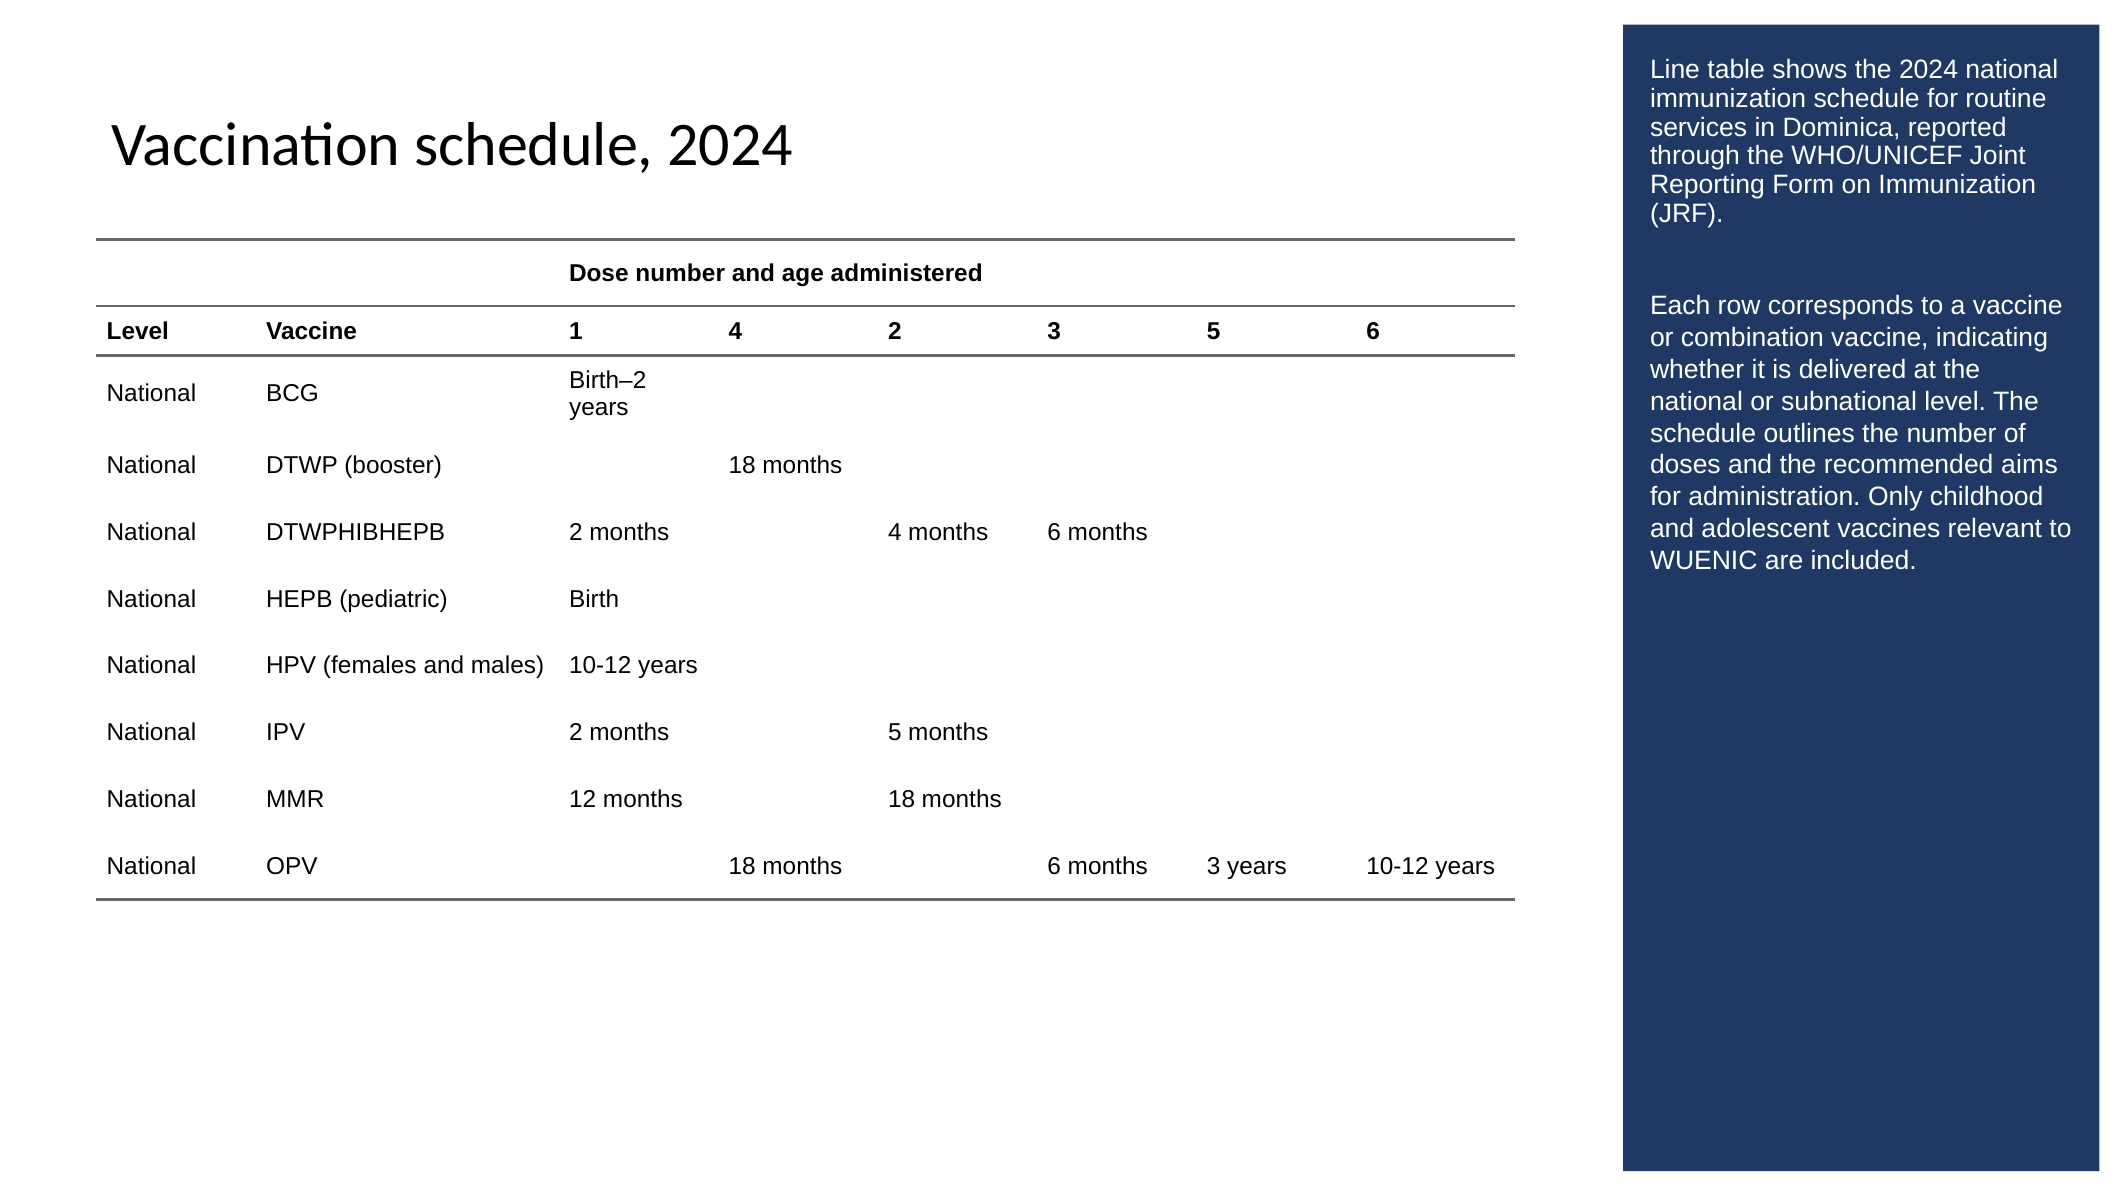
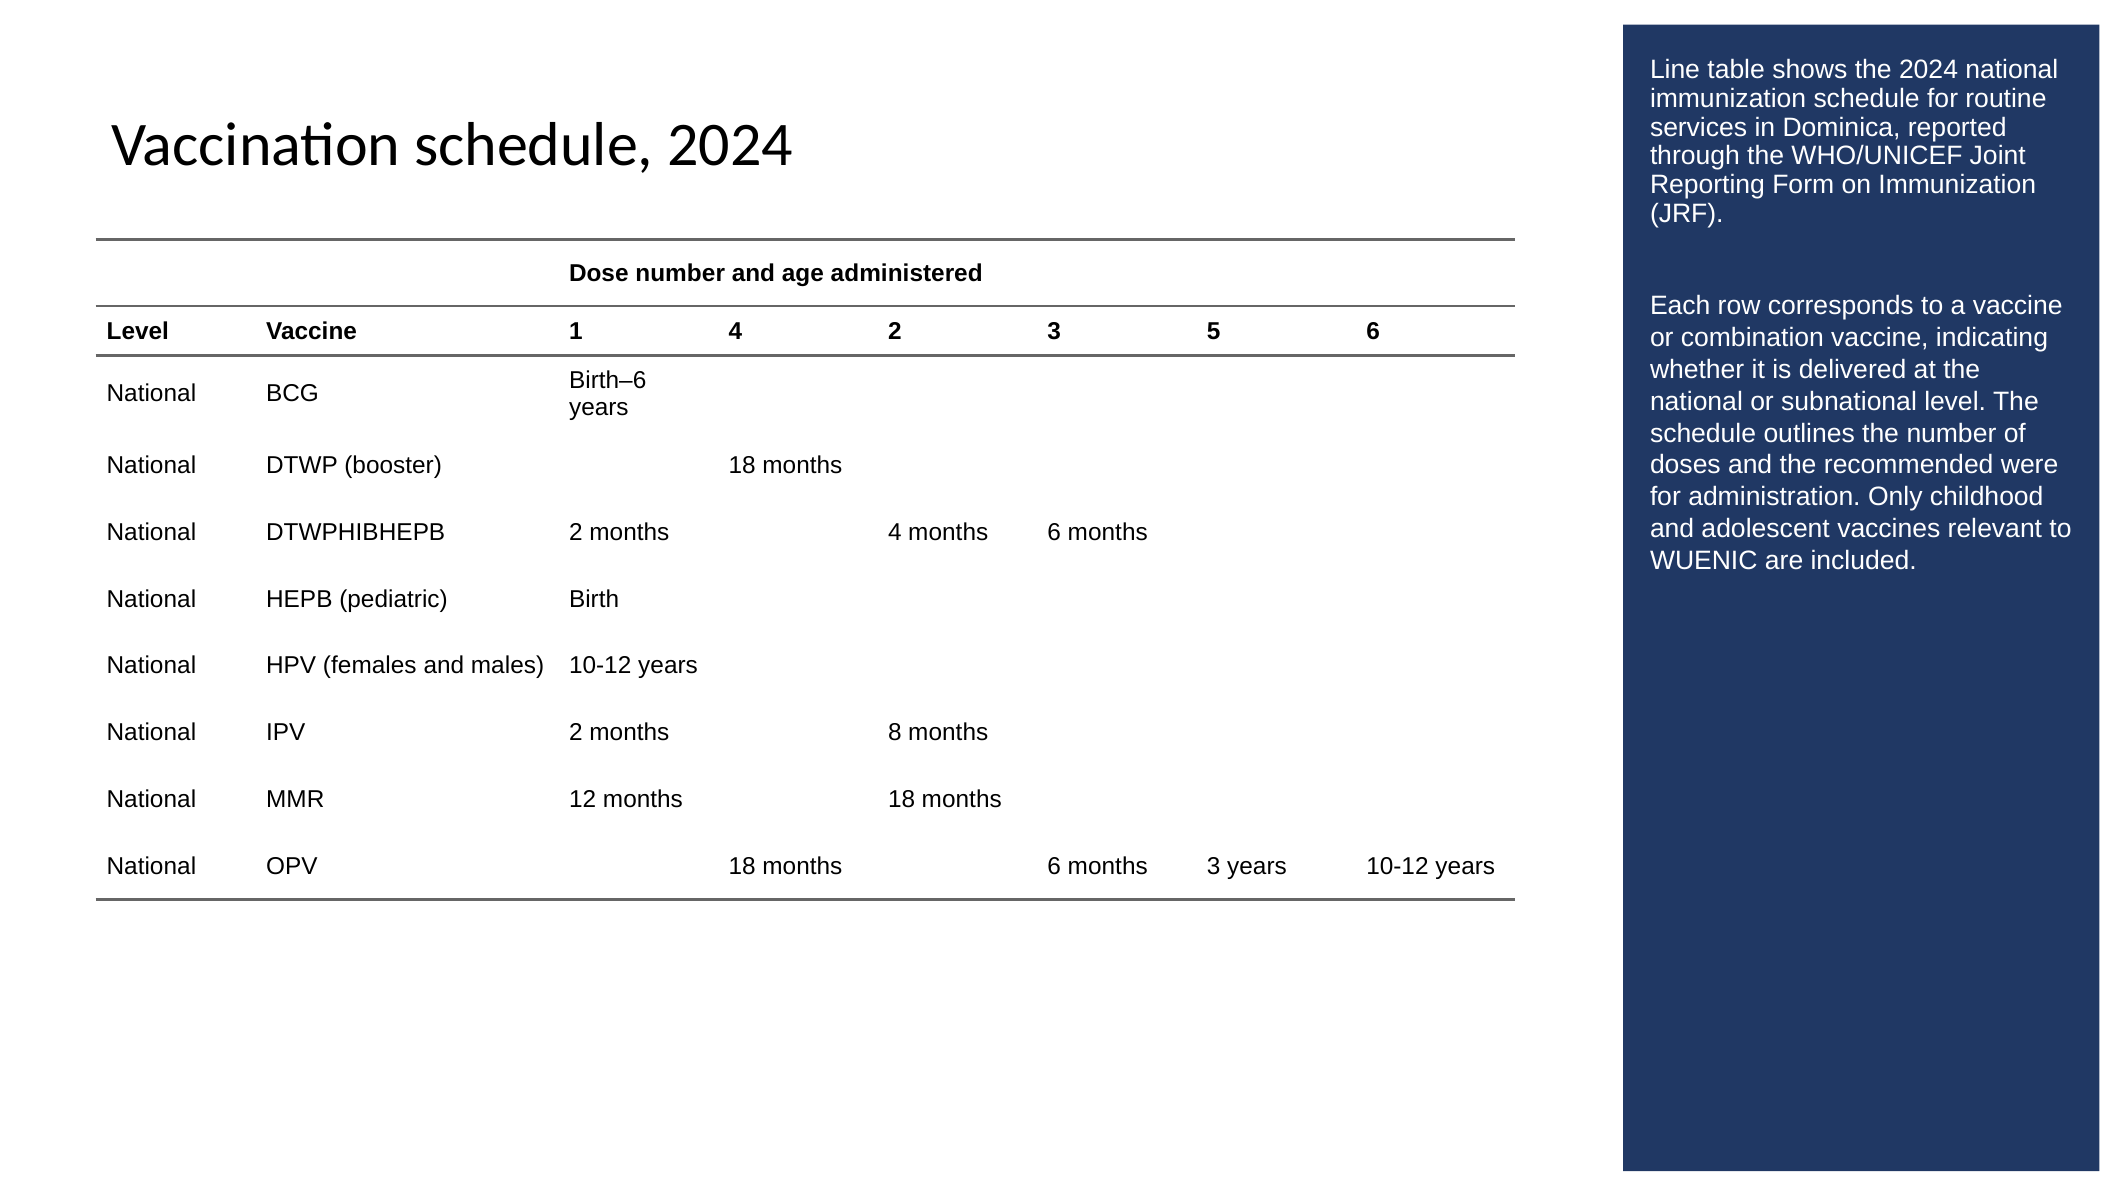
Birth–2: Birth–2 -> Birth–6
aims: aims -> were
months 5: 5 -> 8
